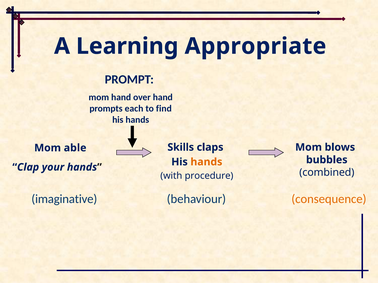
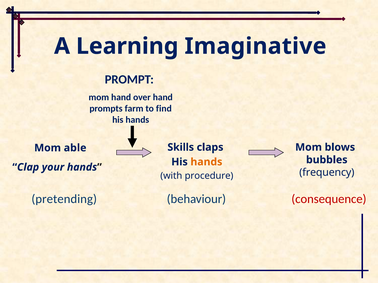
Appropriate: Appropriate -> Imaginative
each: each -> farm
combined: combined -> frequency
imaginative: imaginative -> pretending
consequence colour: orange -> red
